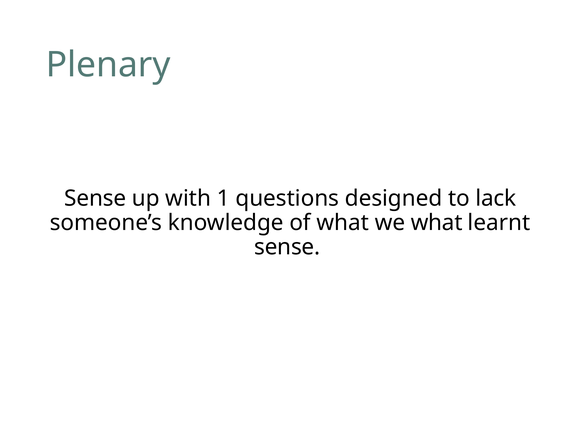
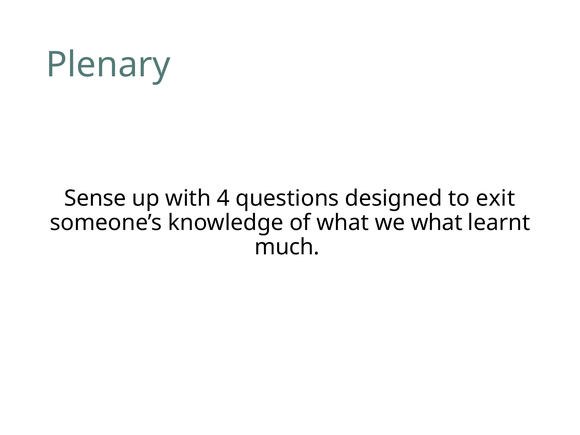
1: 1 -> 4
lack: lack -> exit
sense at (287, 247): sense -> much
